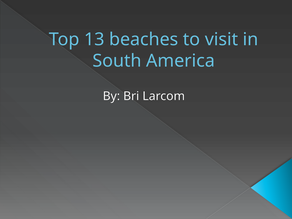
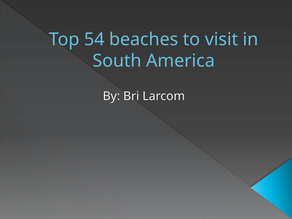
13: 13 -> 54
